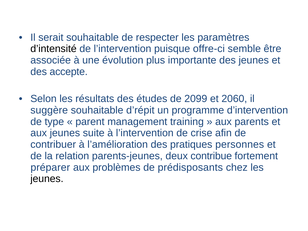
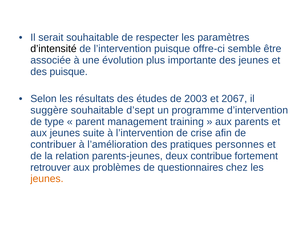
des accepte: accepte -> puisque
2099: 2099 -> 2003
2060: 2060 -> 2067
d’répit: d’répit -> d’sept
préparer: préparer -> retrouver
prédisposants: prédisposants -> questionnaires
jeunes at (47, 179) colour: black -> orange
